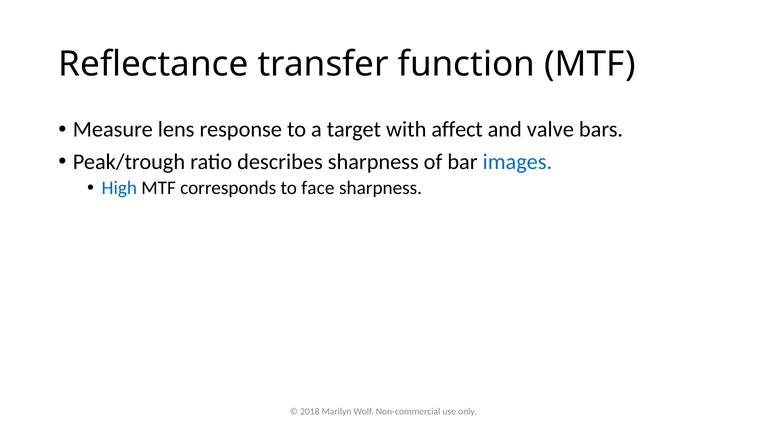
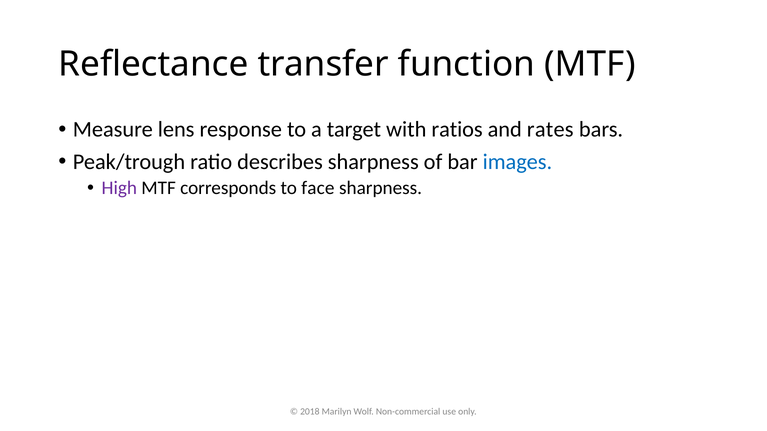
affect: affect -> ratios
valve: valve -> rates
High colour: blue -> purple
